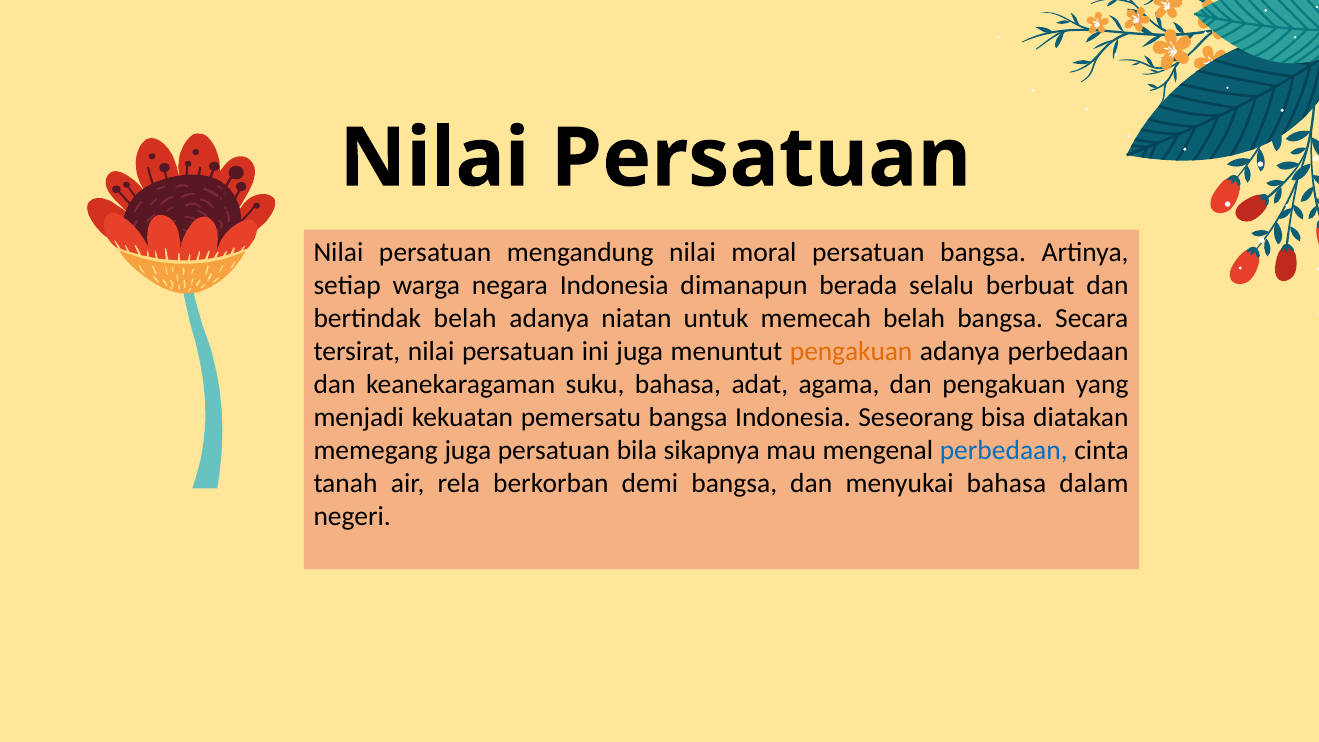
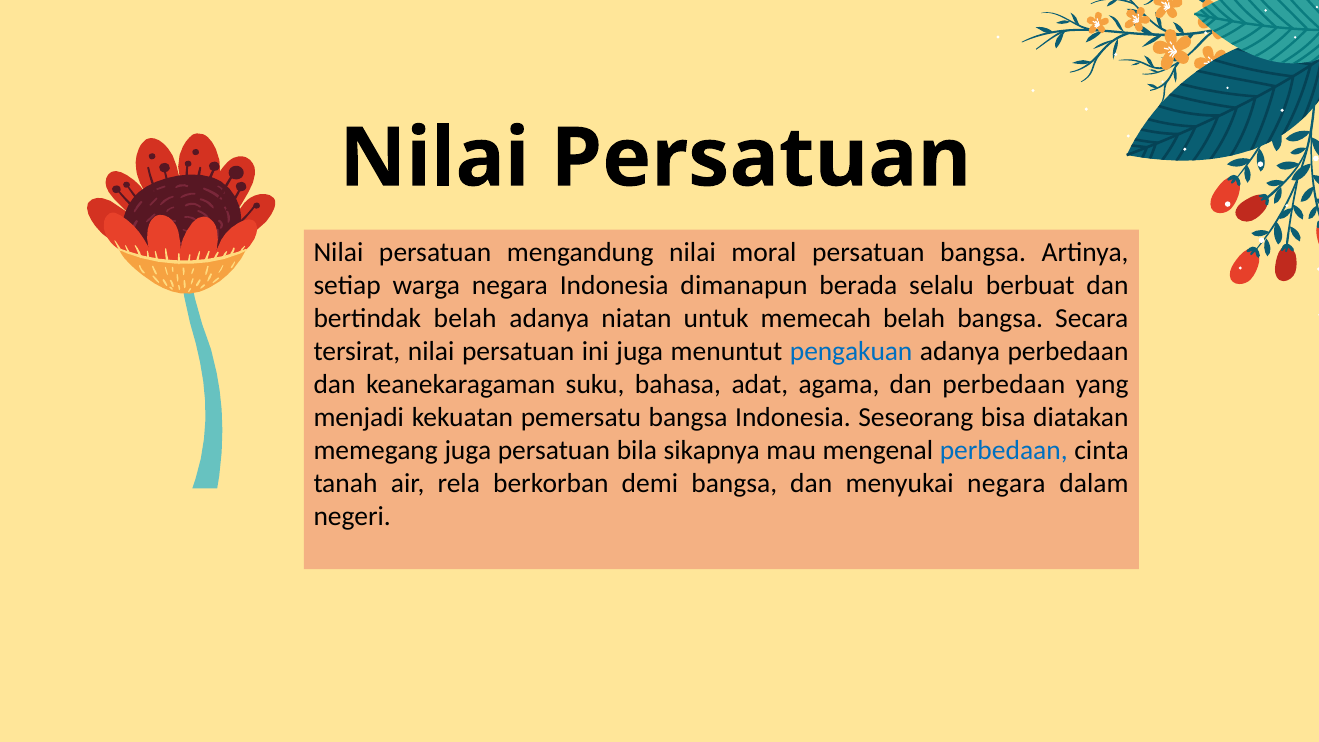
pengakuan at (851, 352) colour: orange -> blue
dan pengakuan: pengakuan -> perbedaan
menyukai bahasa: bahasa -> negara
